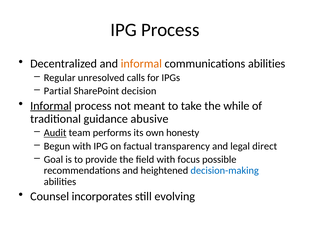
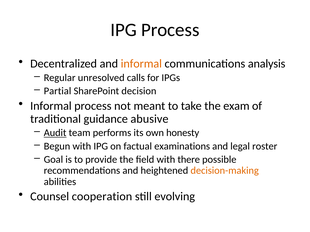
communications abilities: abilities -> analysis
Informal at (51, 106) underline: present -> none
while: while -> exam
transparency: transparency -> examinations
direct: direct -> roster
focus: focus -> there
decision-making colour: blue -> orange
incorporates: incorporates -> cooperation
